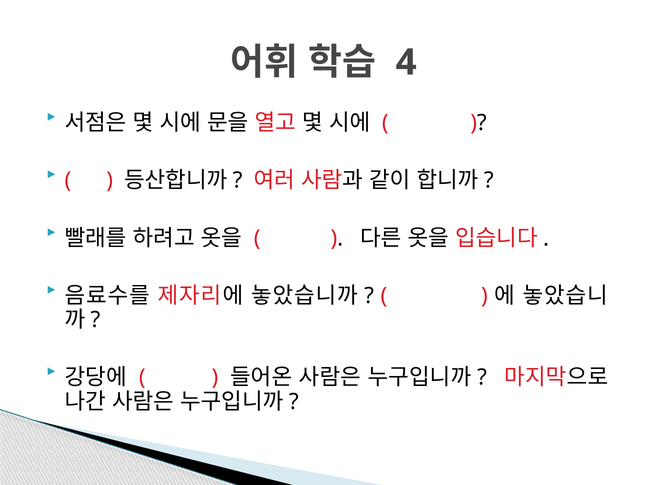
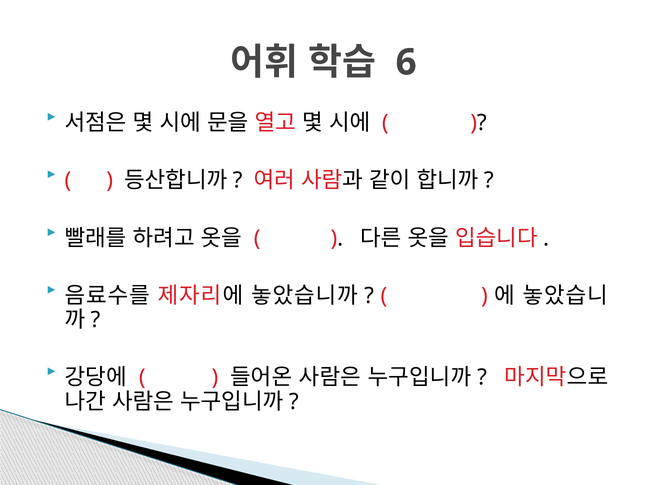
4: 4 -> 6
